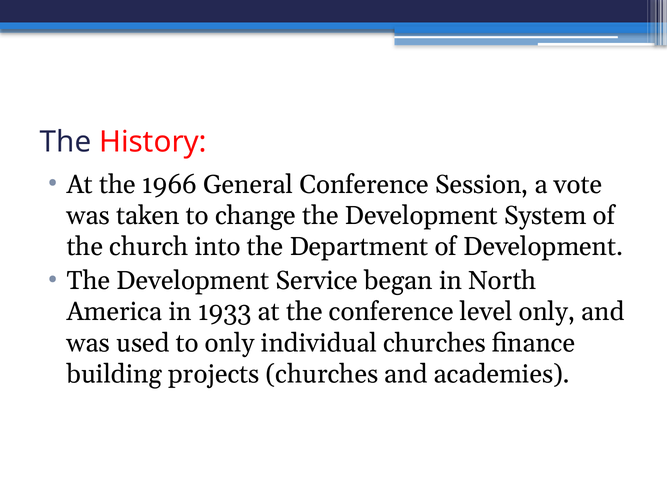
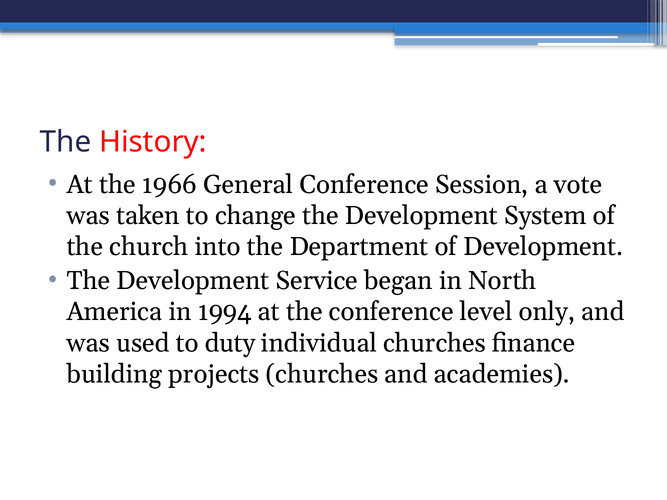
1933: 1933 -> 1994
to only: only -> duty
